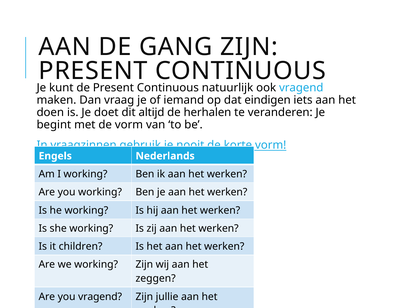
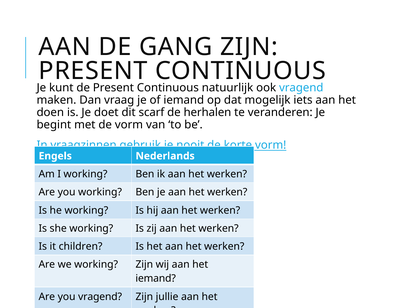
eindigen: eindigen -> mogelijk
altijd: altijd -> scarf
zeggen at (156, 279): zeggen -> iemand
